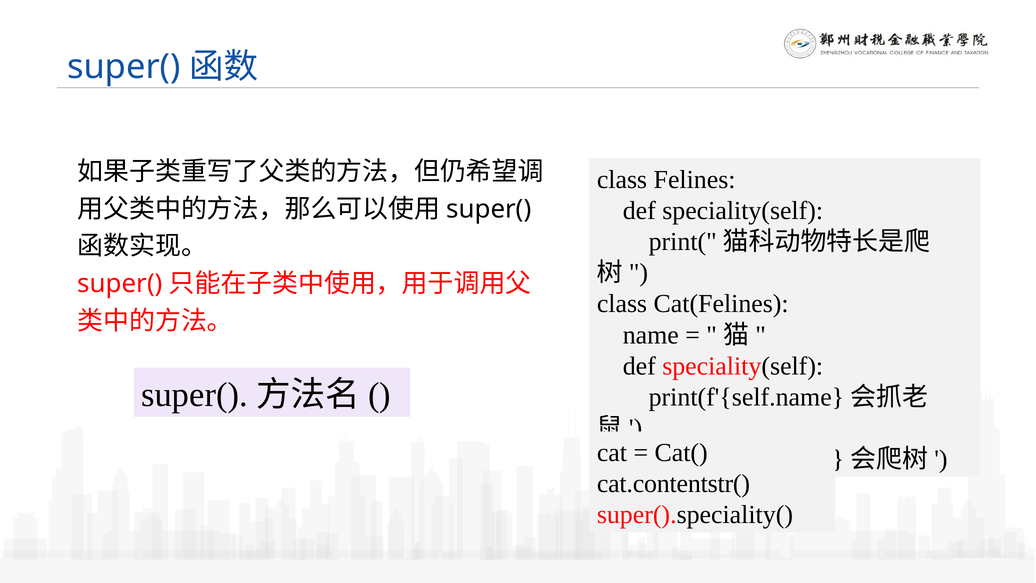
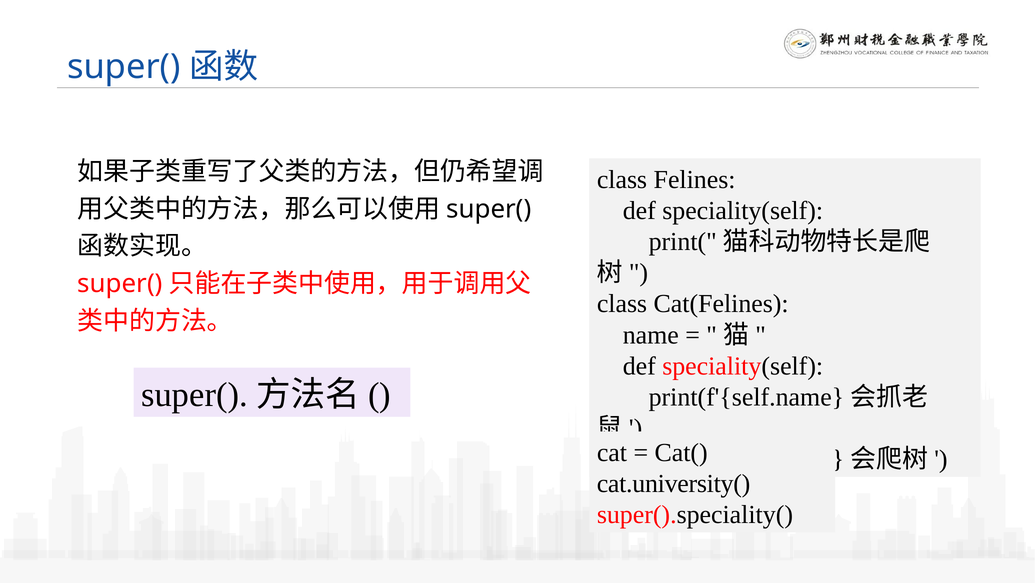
cat.contentstr(: cat.contentstr( -> cat.university(
